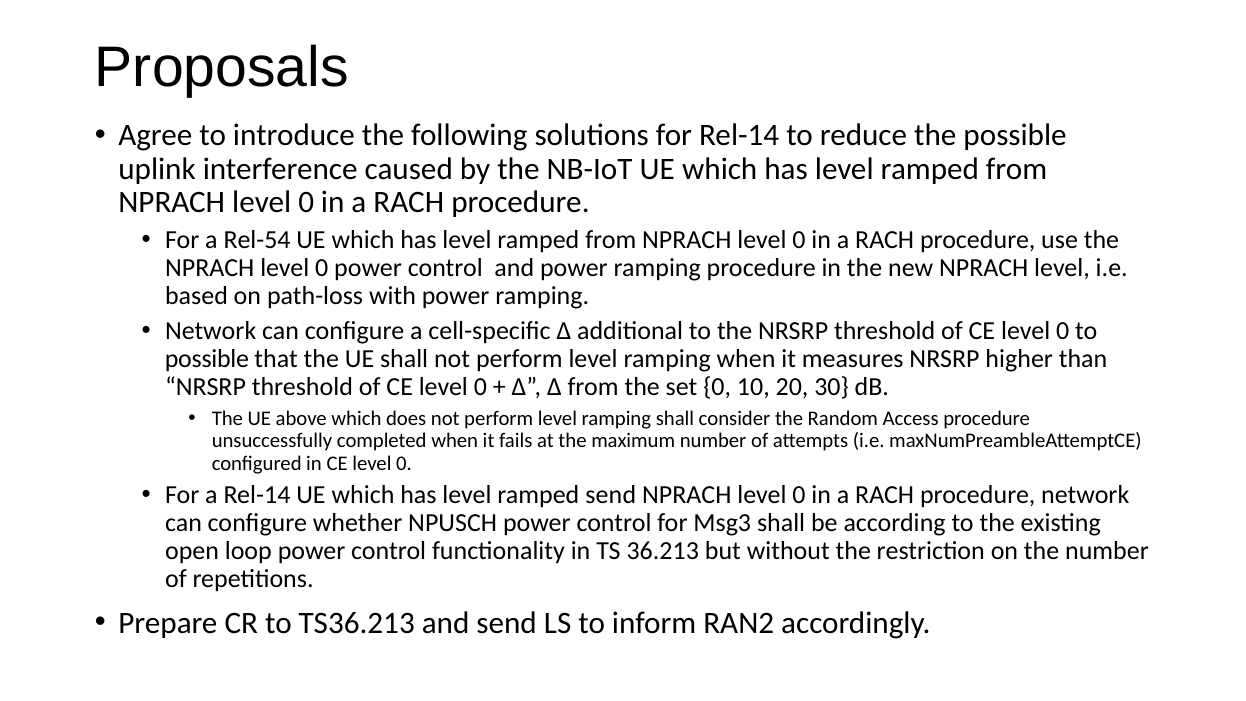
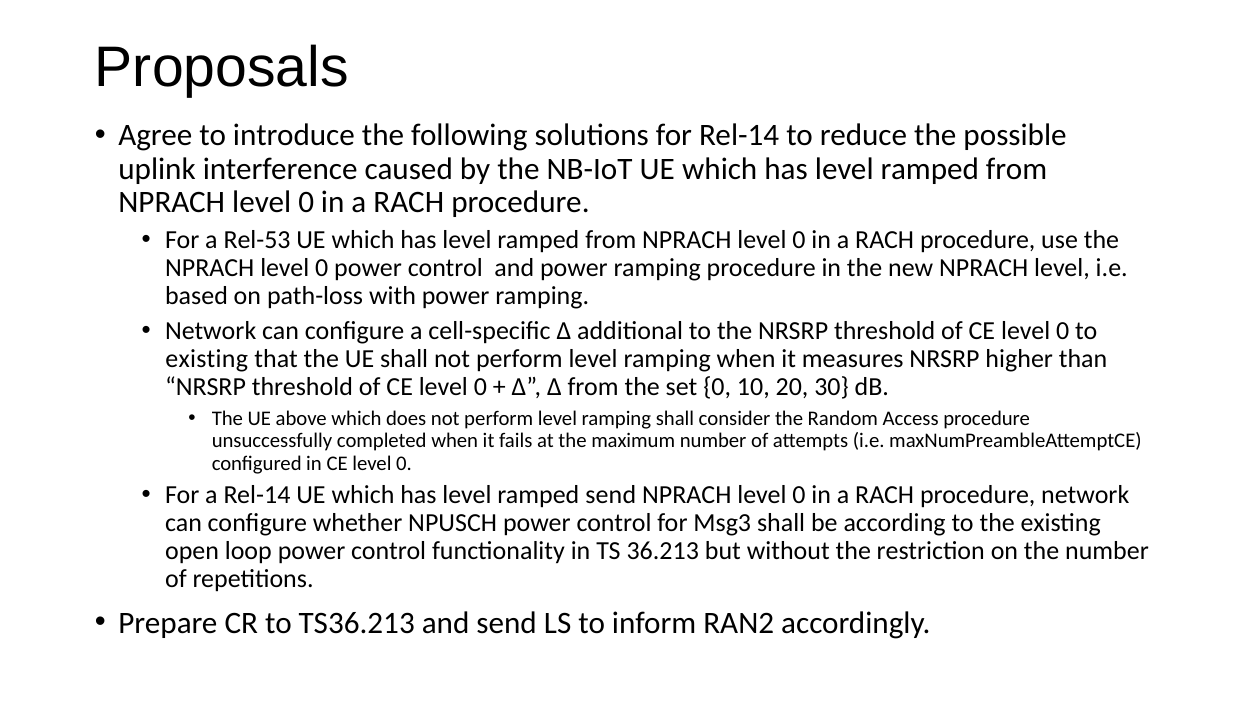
Rel-54: Rel-54 -> Rel-53
possible at (207, 359): possible -> existing
